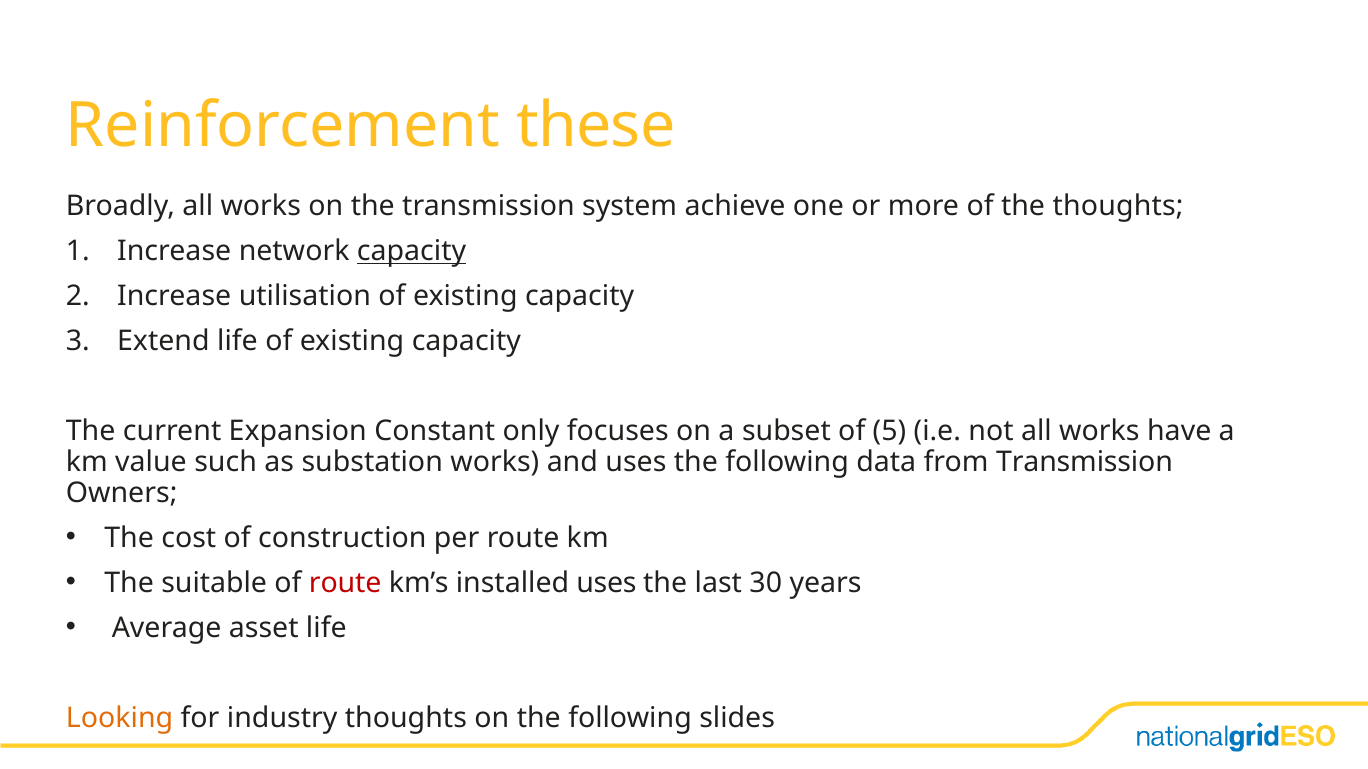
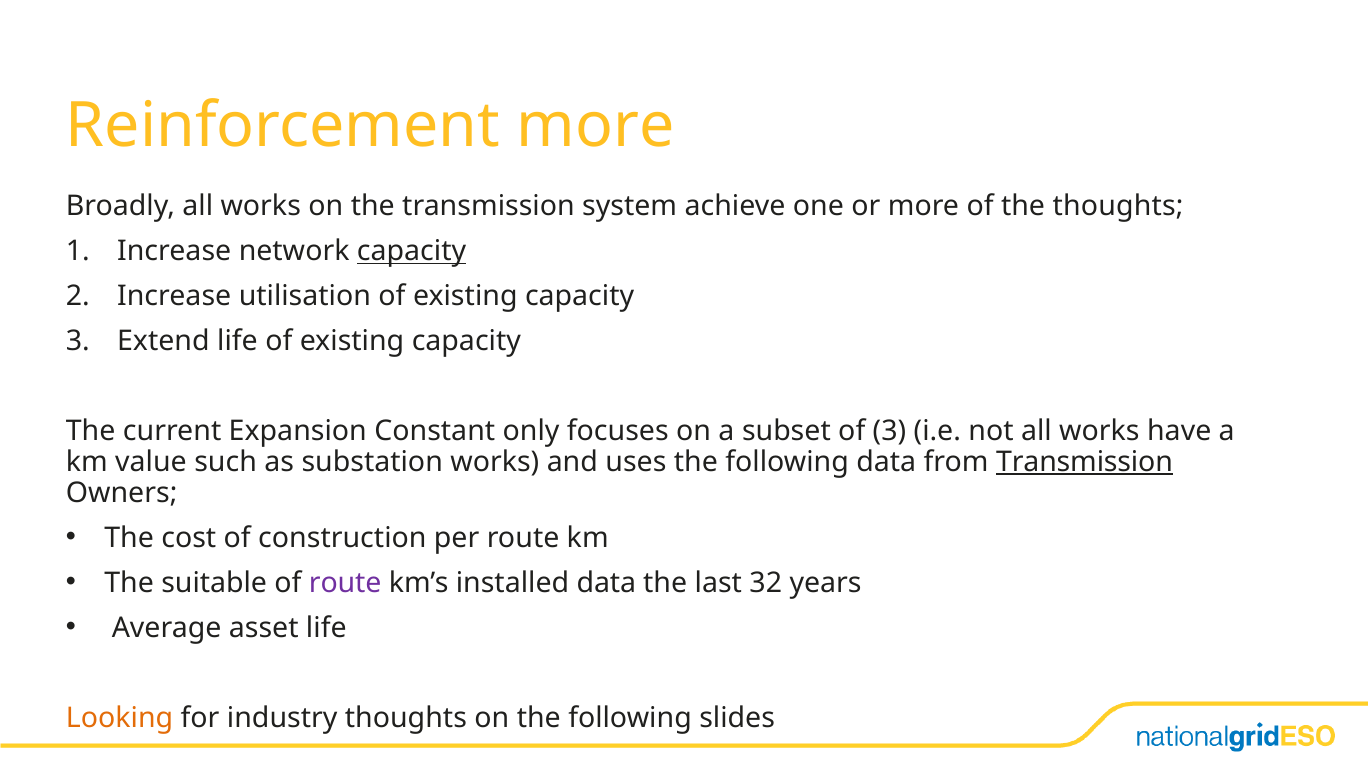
Reinforcement these: these -> more
of 5: 5 -> 3
Transmission at (1084, 462) underline: none -> present
route at (345, 583) colour: red -> purple
installed uses: uses -> data
30: 30 -> 32
